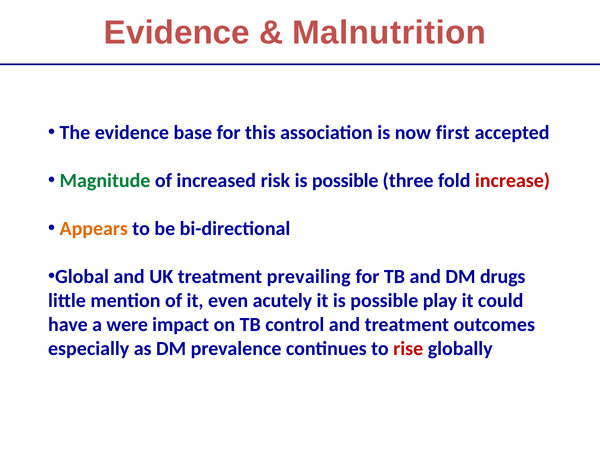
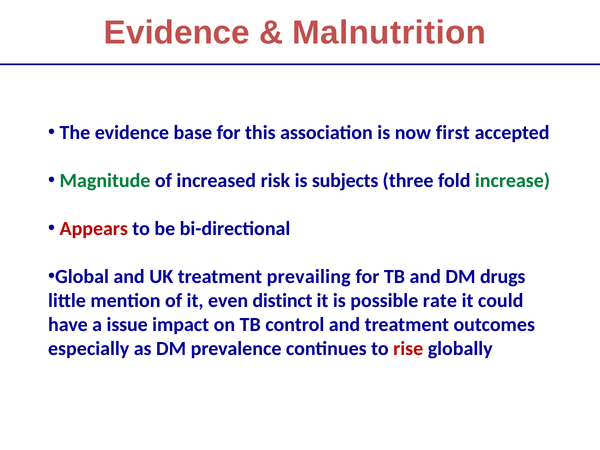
risk is possible: possible -> subjects
increase colour: red -> green
Appears colour: orange -> red
acutely: acutely -> distinct
play: play -> rate
were: were -> issue
